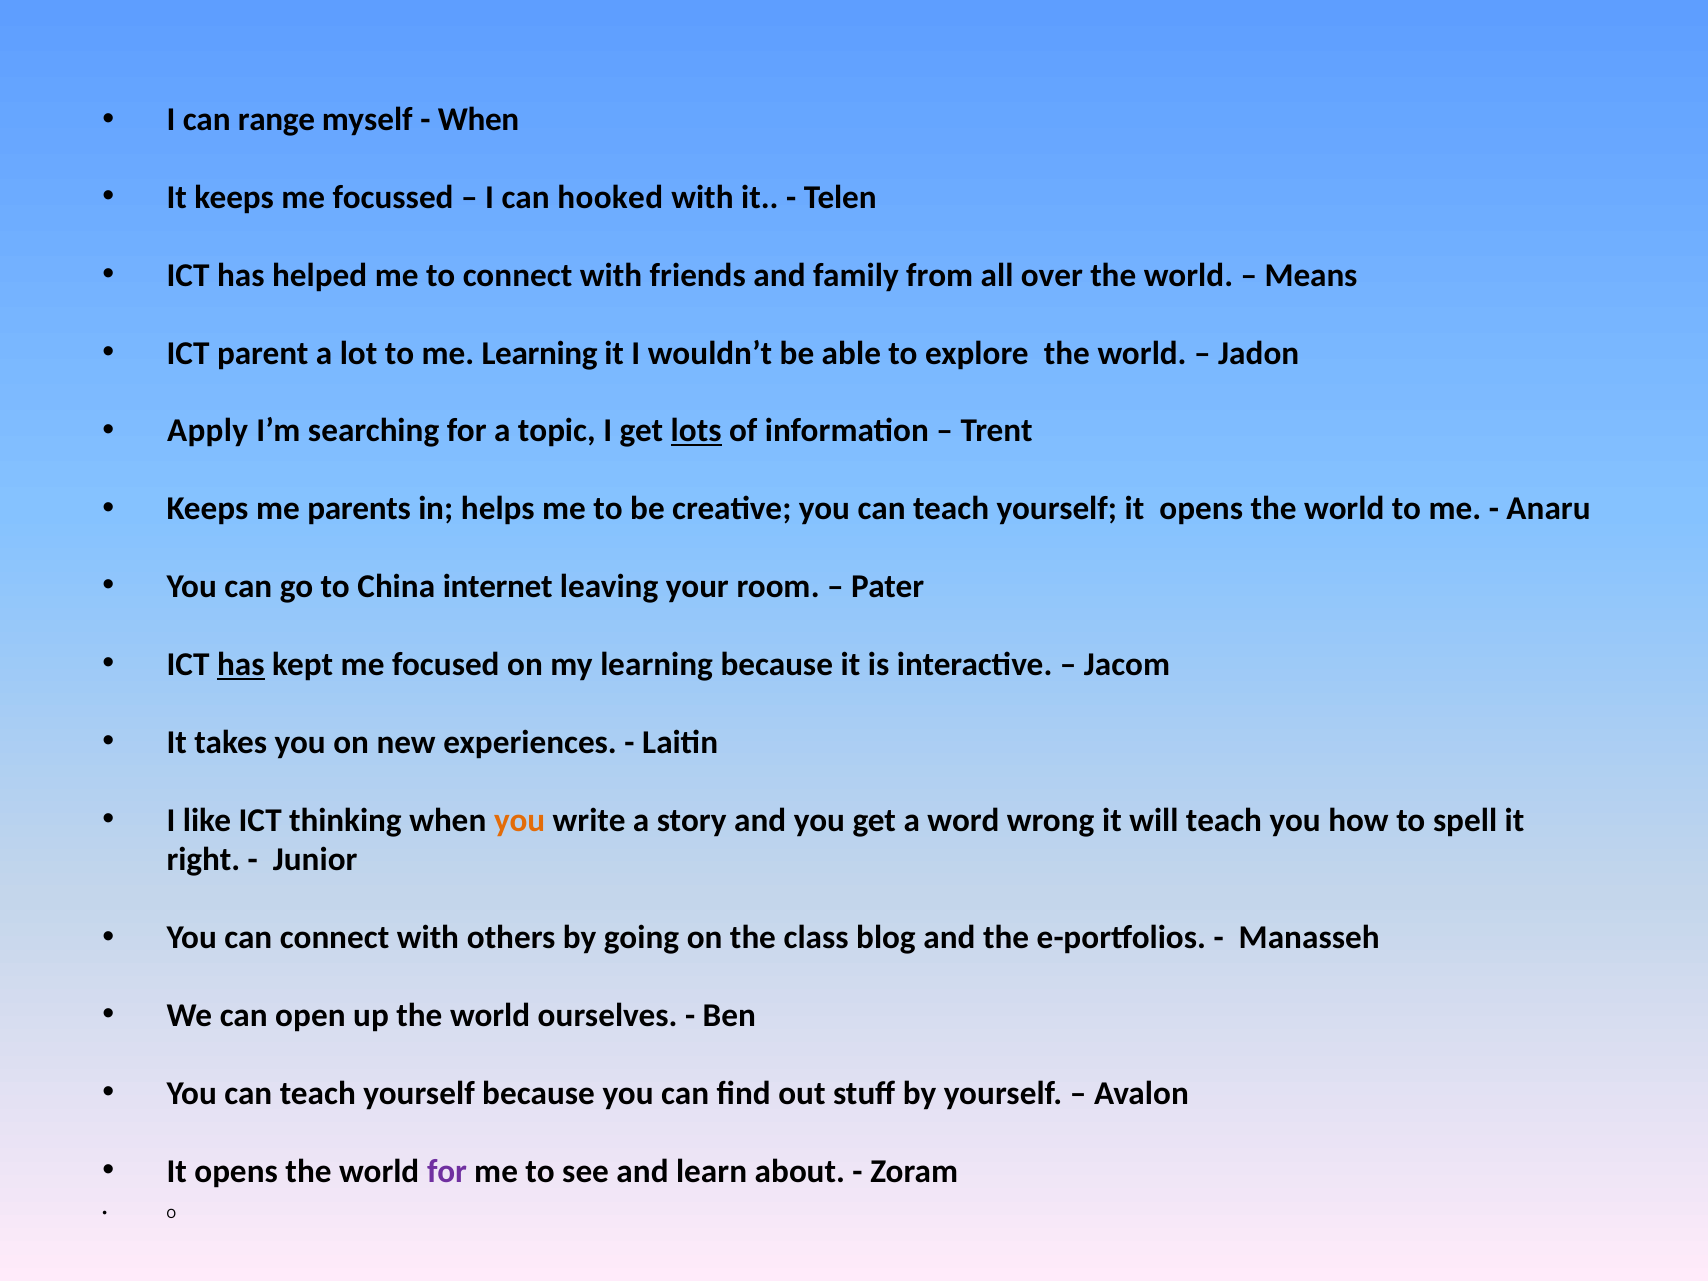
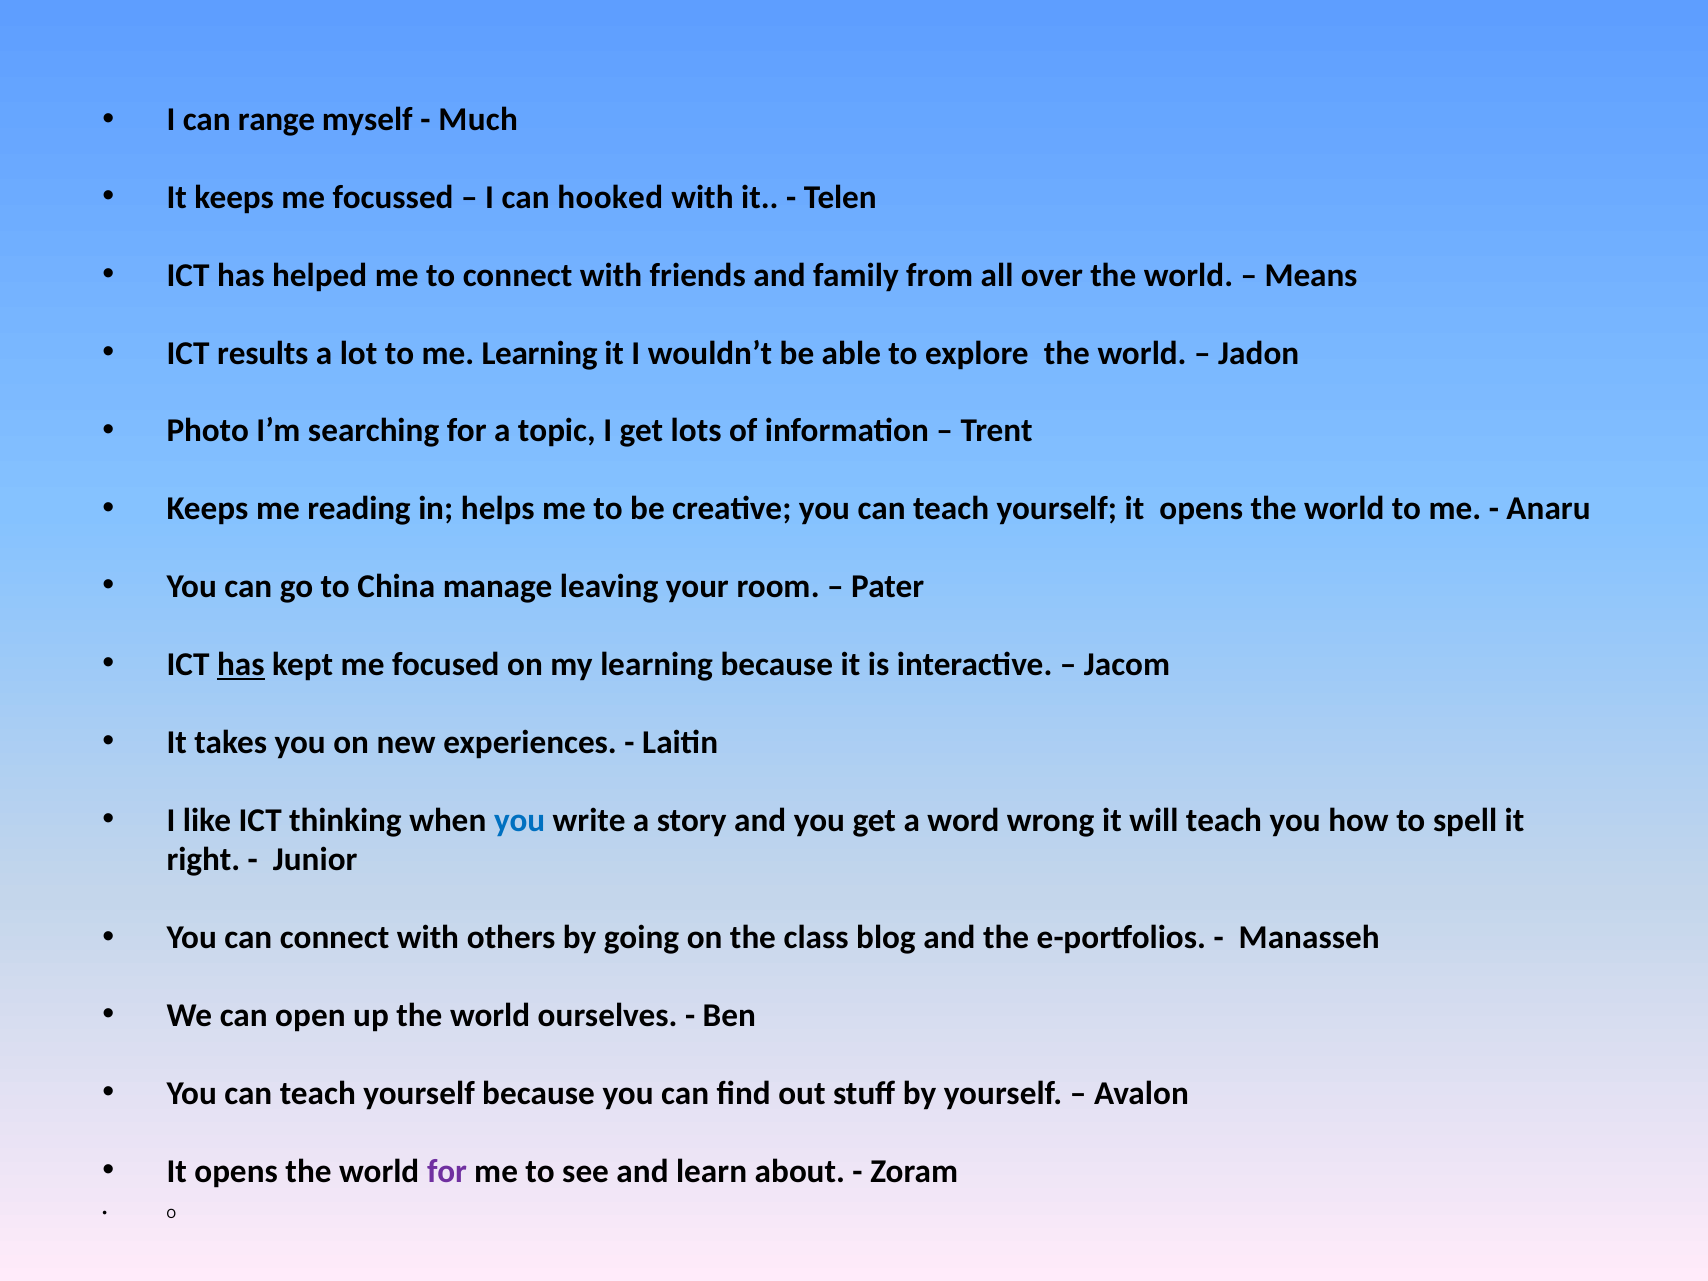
When at (479, 120): When -> Much
parent: parent -> results
Apply: Apply -> Photo
lots underline: present -> none
parents: parents -> reading
internet: internet -> manage
you at (520, 820) colour: orange -> blue
